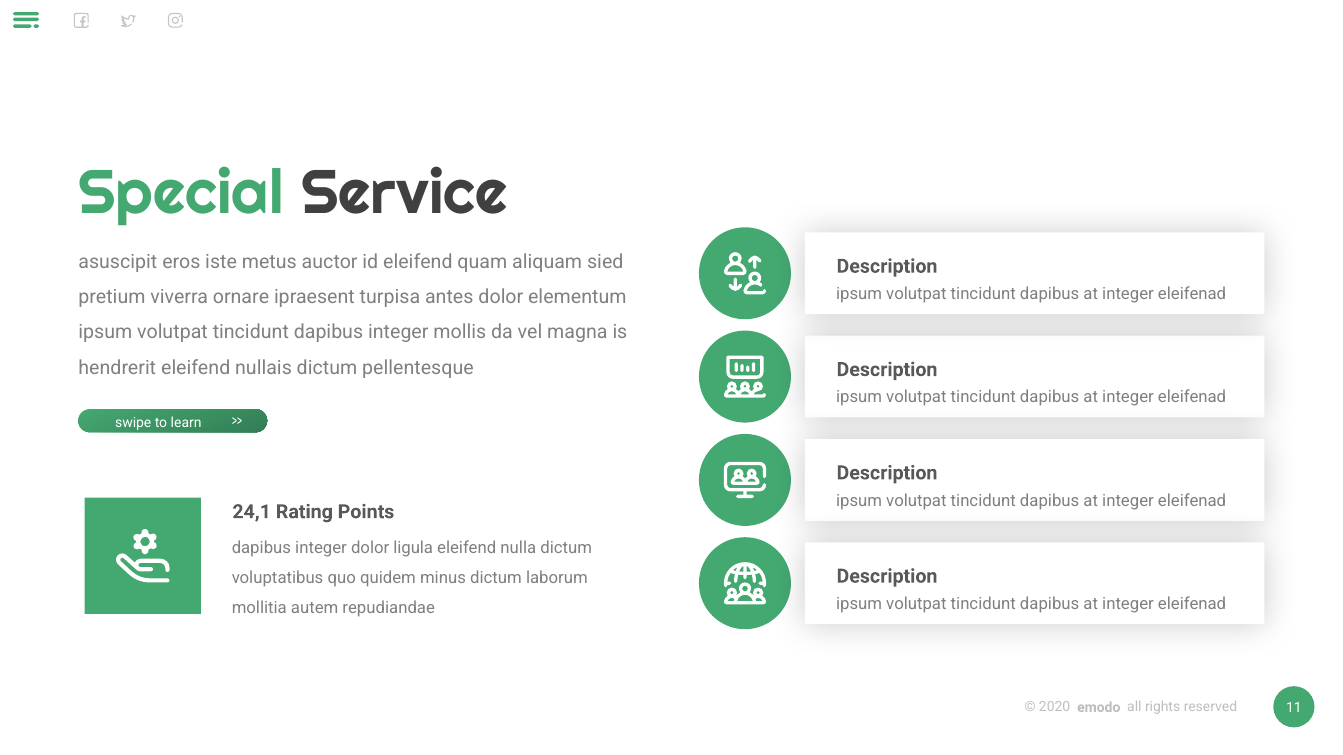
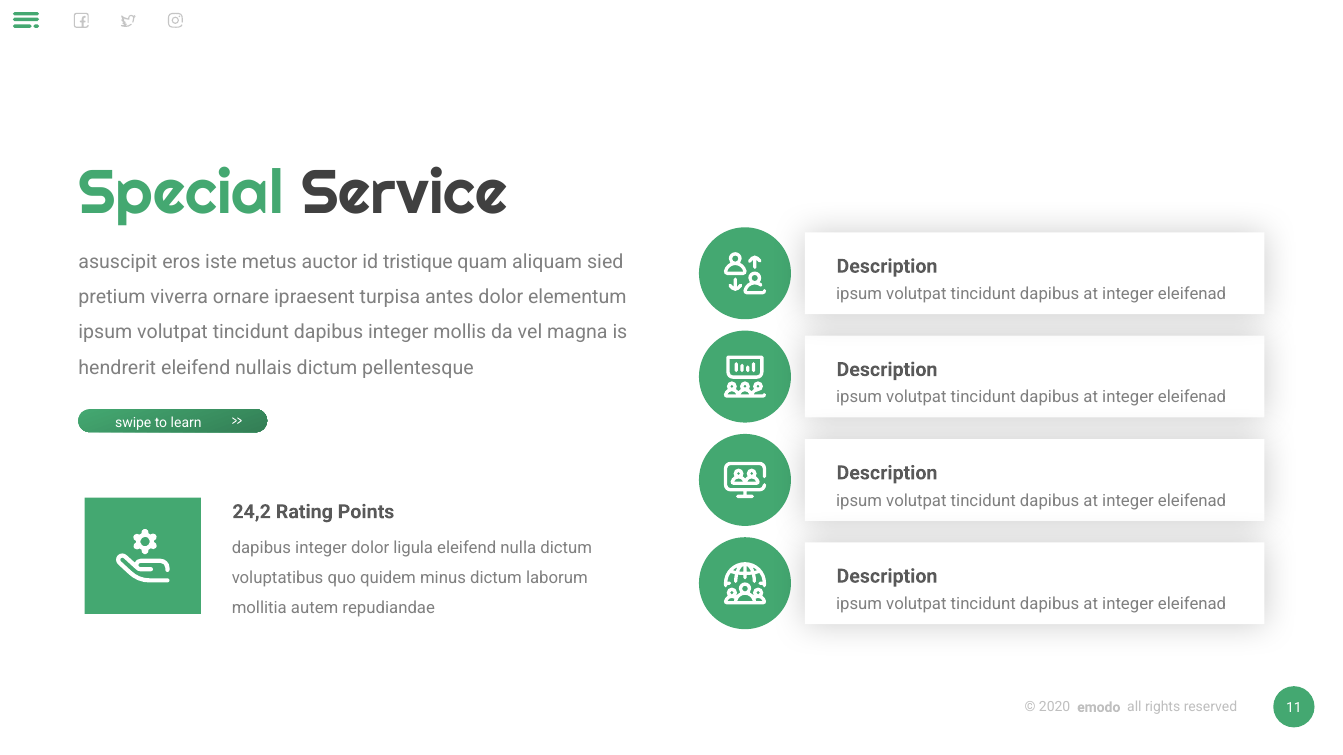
id eleifend: eleifend -> tristique
24,1: 24,1 -> 24,2
